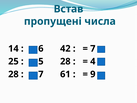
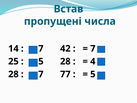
6 at (41, 48): 6 -> 7
61: 61 -> 77
9 at (93, 74): 9 -> 5
